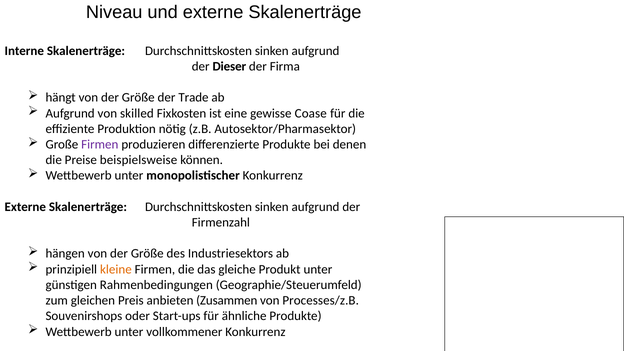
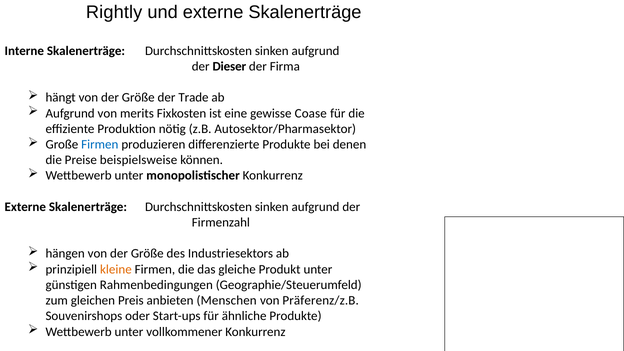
Niveau: Niveau -> Rightly
skilled: skilled -> merits
Firmen at (100, 144) colour: purple -> blue
Zusammen: Zusammen -> Menschen
Processes/z.B: Processes/z.B -> Präferenz/z.B
